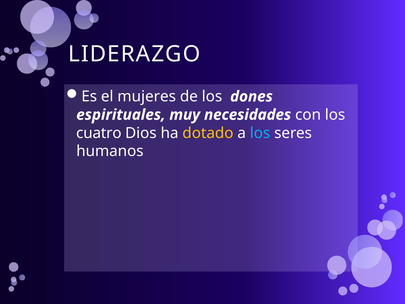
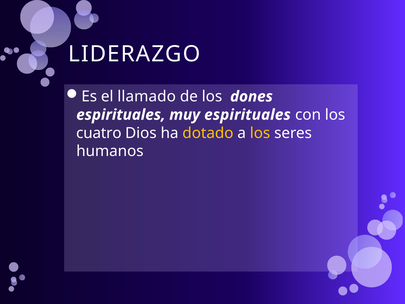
mujeres: mujeres -> llamado
muy necesidades: necesidades -> espirituales
los at (260, 133) colour: light blue -> yellow
